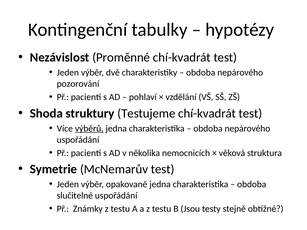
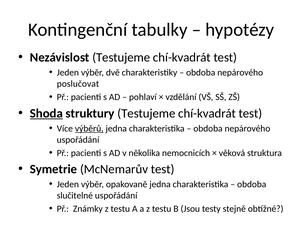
Nezávislost Proměnné: Proměnné -> Testujeme
pozorování: pozorování -> poslučovat
Shoda underline: none -> present
